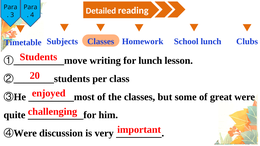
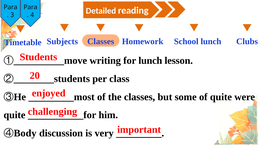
of great: great -> quite
Were at (25, 133): Were -> Body
